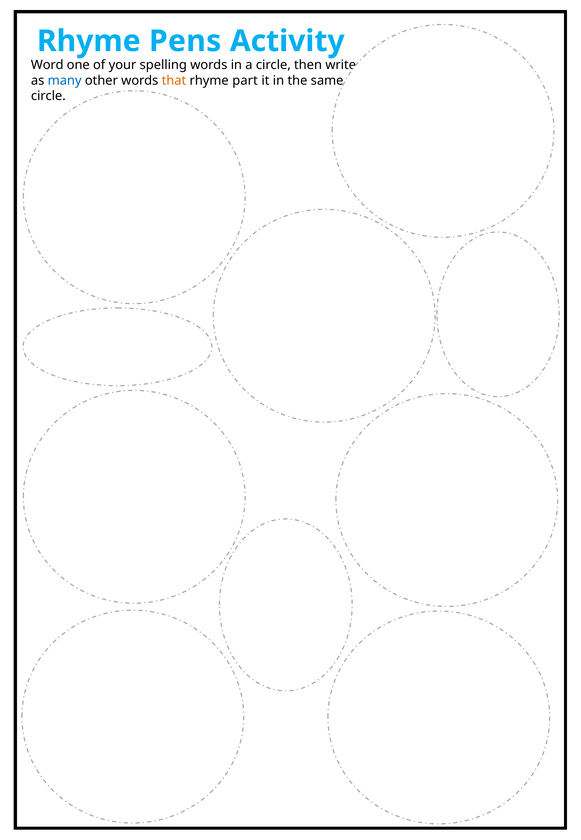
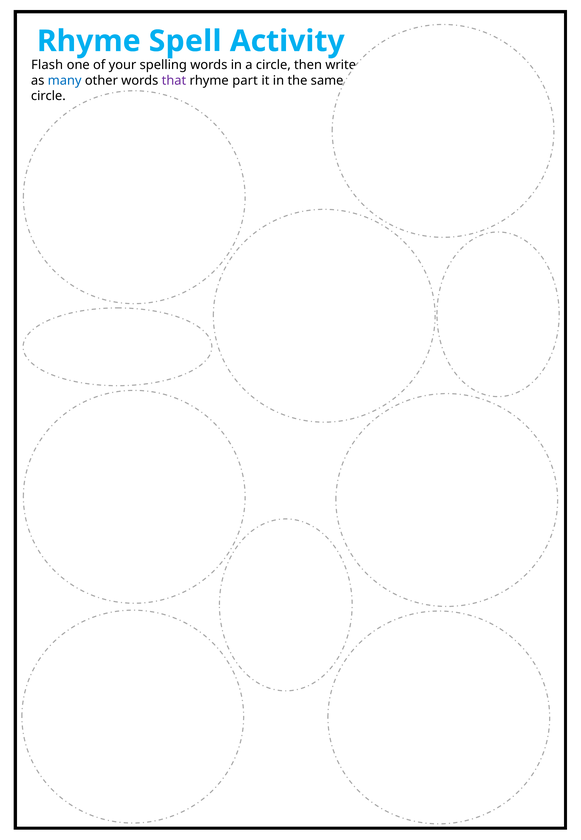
Pens: Pens -> Spell
Word: Word -> Flash
that colour: orange -> purple
